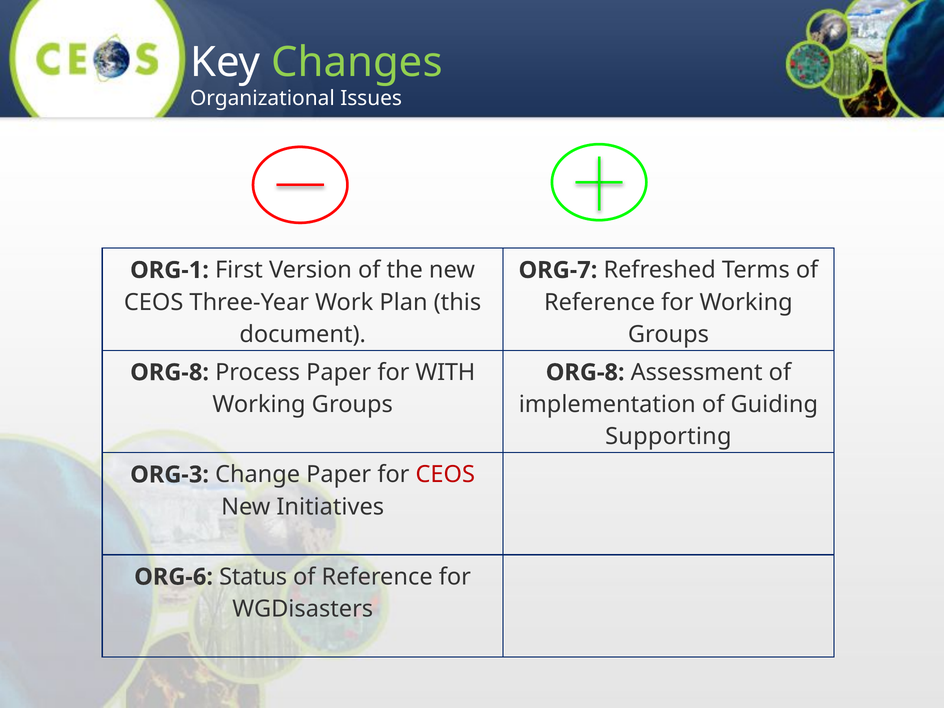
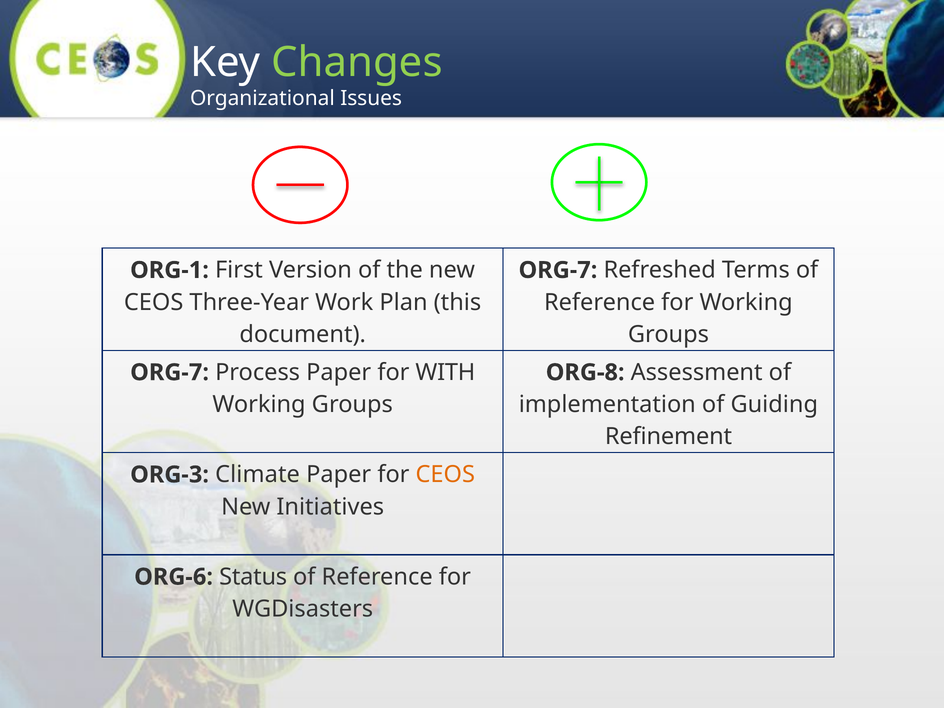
ORG‐8: ORG‐8 -> ORG‐7
Supporting: Supporting -> Refinement
Change: Change -> Climate
CEOS at (445, 475) colour: red -> orange
